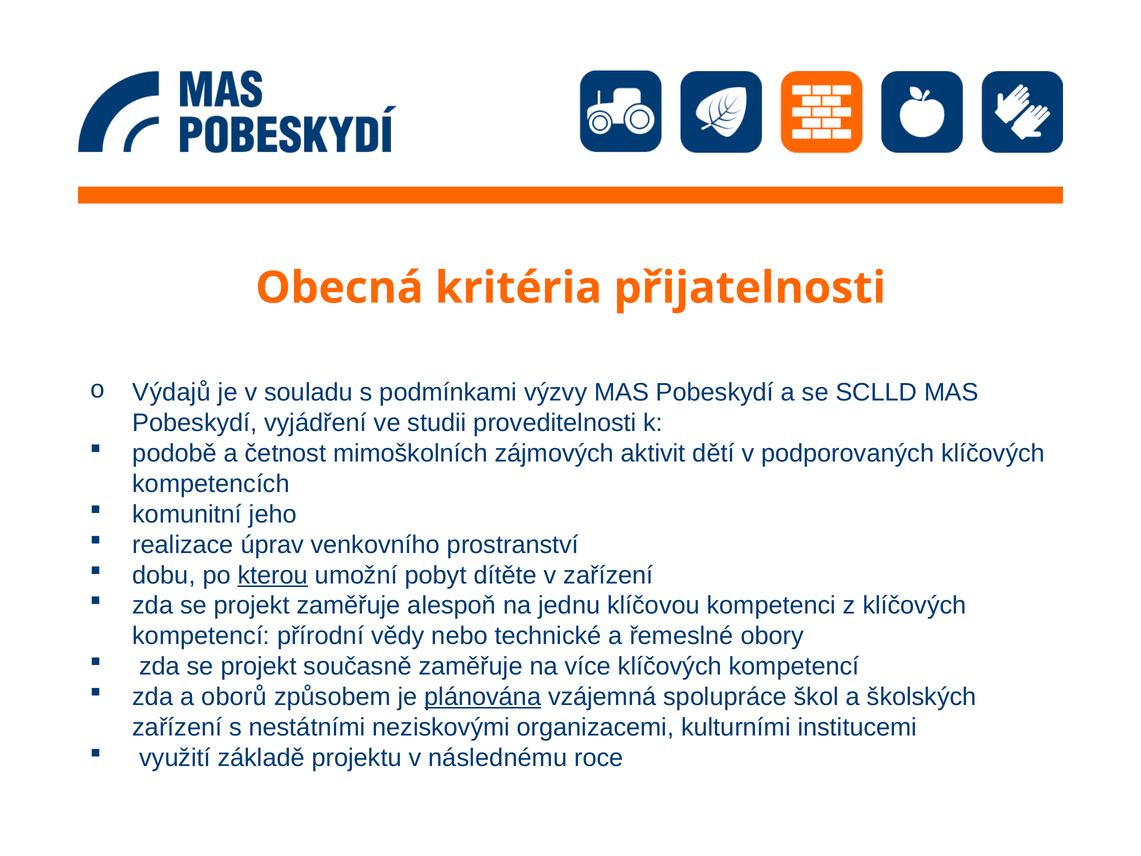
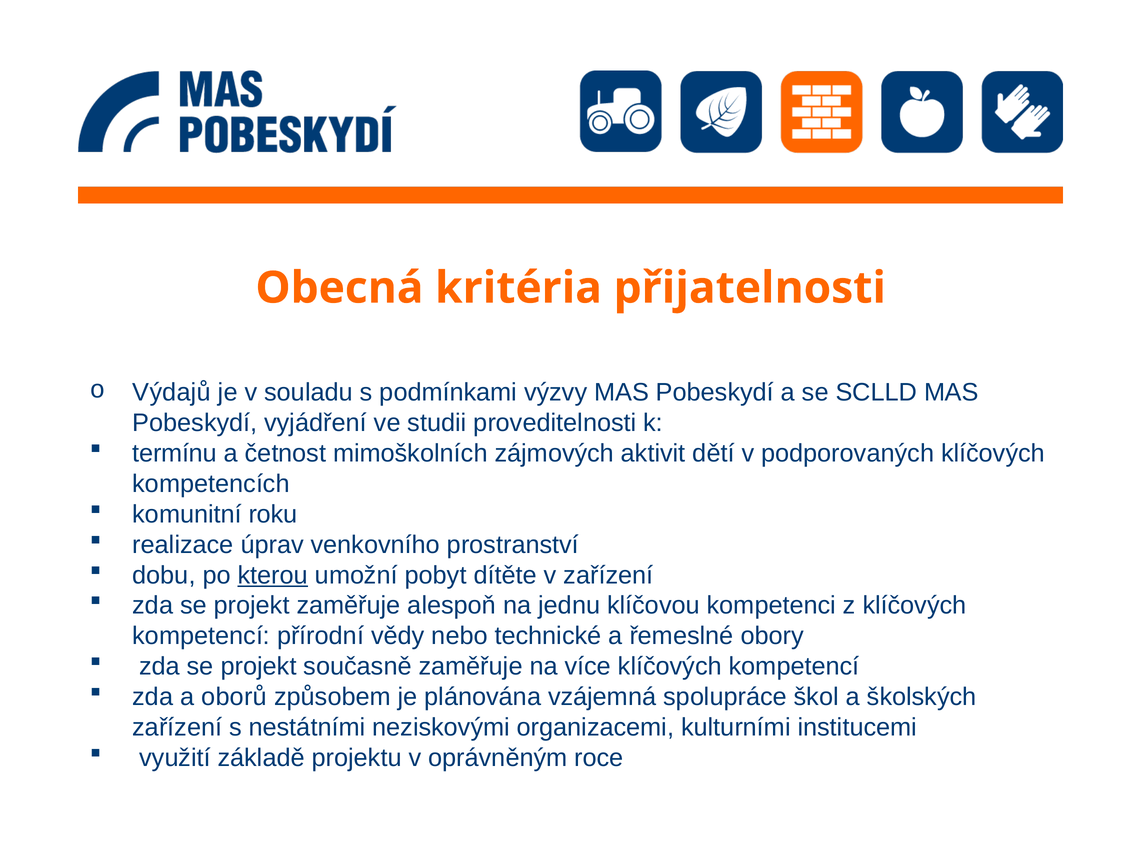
podobě: podobě -> termínu
jeho: jeho -> roku
plánována underline: present -> none
následnému: následnému -> oprávněným
